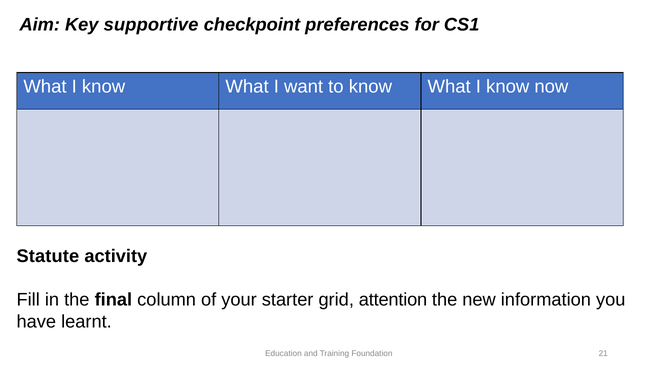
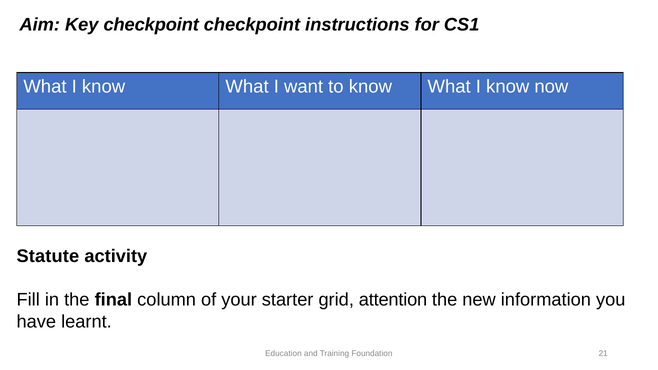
Key supportive: supportive -> checkpoint
preferences: preferences -> instructions
